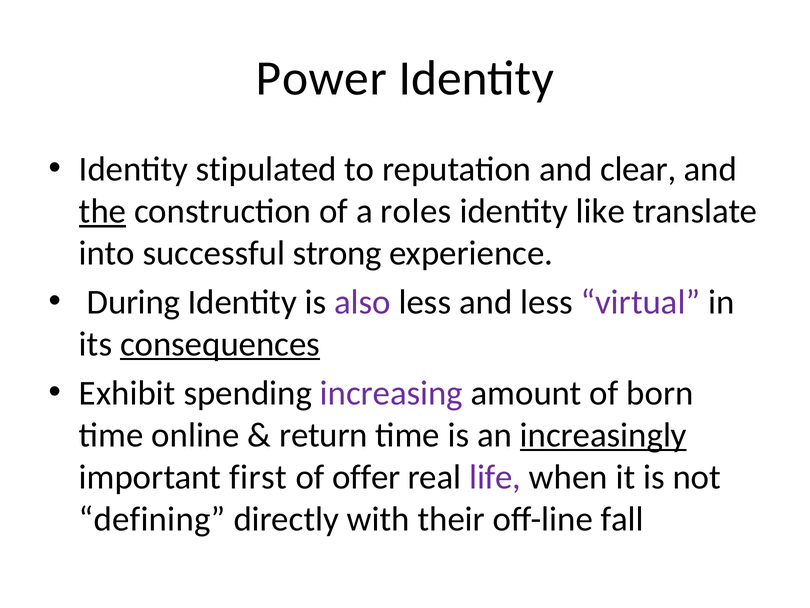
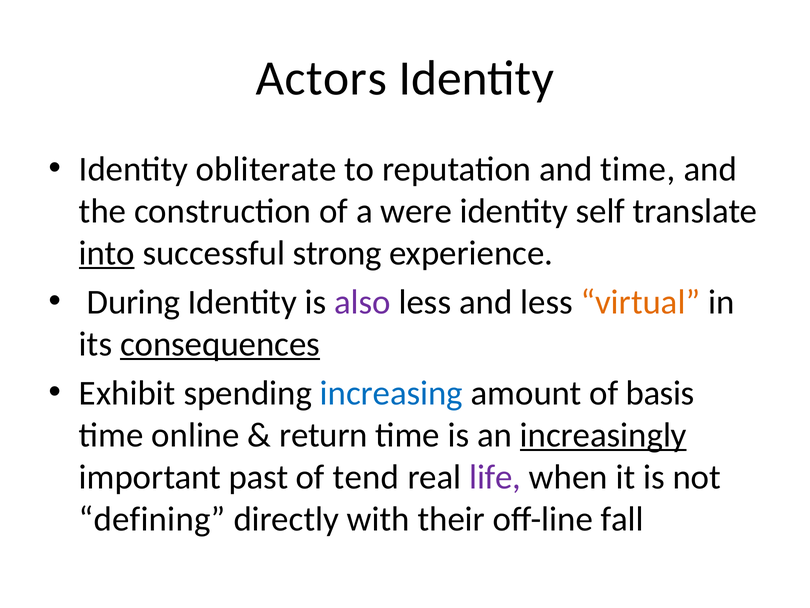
Power: Power -> Actors
stipulated: stipulated -> obliterate
and clear: clear -> time
the underline: present -> none
roles: roles -> were
like: like -> self
into underline: none -> present
virtual colour: purple -> orange
increasing colour: purple -> blue
born: born -> basis
first: first -> past
offer: offer -> tend
